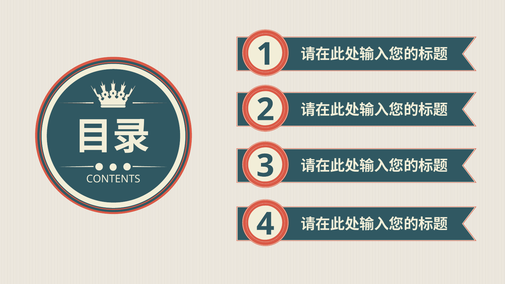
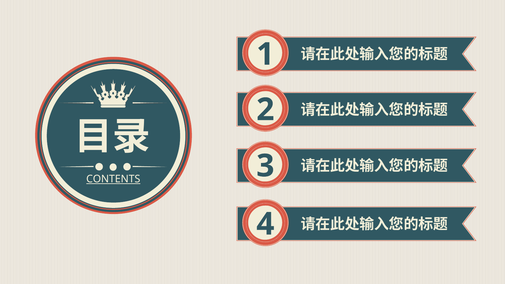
CONTENTS underline: none -> present
